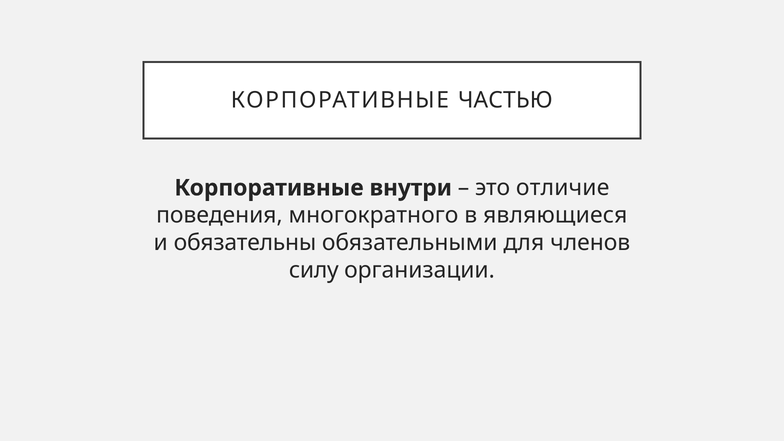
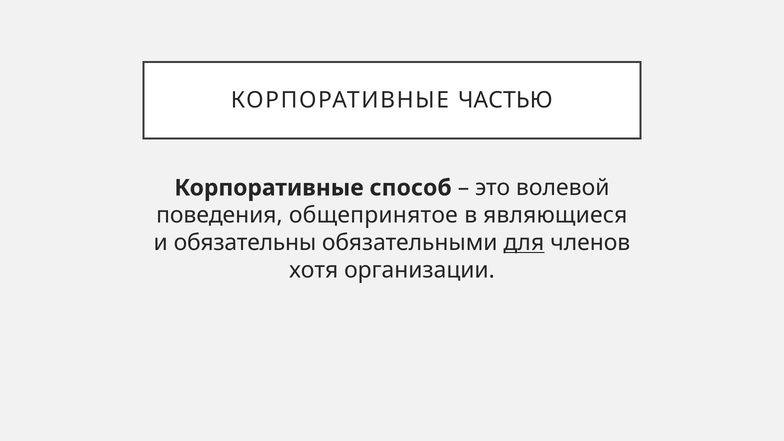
внутри: внутри -> способ
отличие: отличие -> волевой
многократного: многократного -> общепринятое
для underline: none -> present
силу: силу -> хотя
